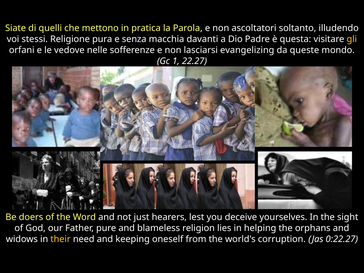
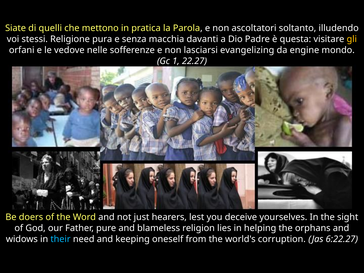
queste: queste -> engine
their colour: yellow -> light blue
0:22.27: 0:22.27 -> 6:22.27
